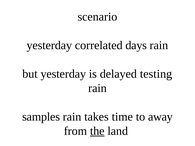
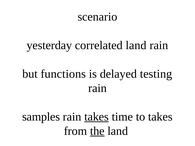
correlated days: days -> land
but yesterday: yesterday -> functions
takes at (97, 117) underline: none -> present
to away: away -> takes
